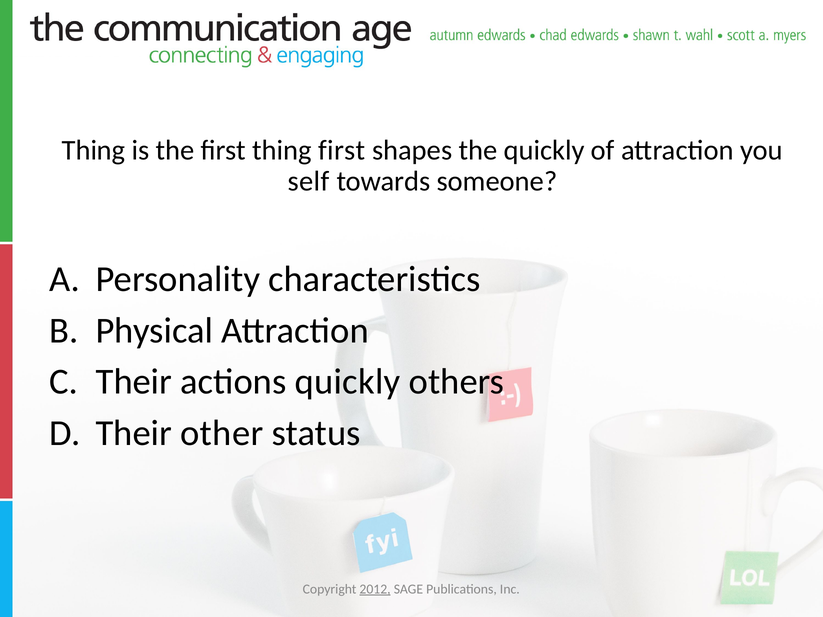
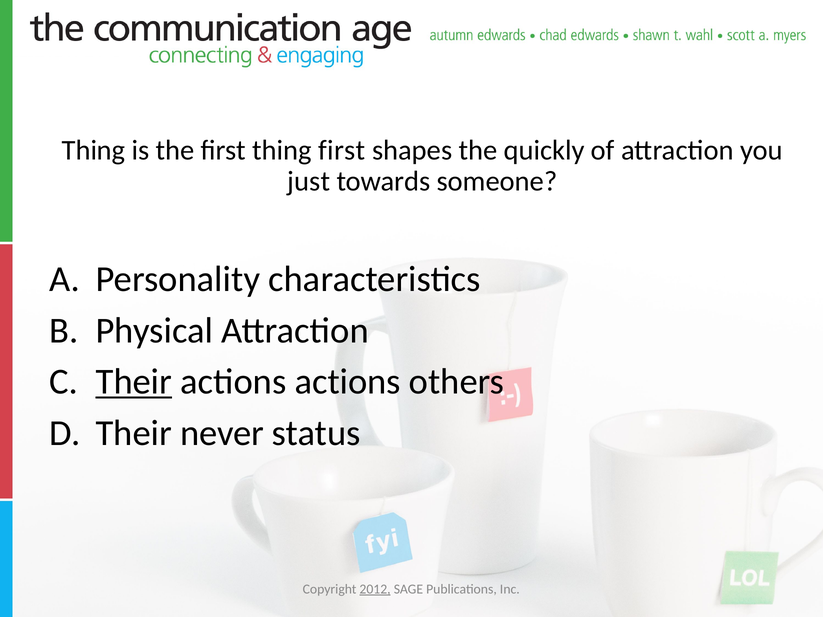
self: self -> just
Their at (134, 382) underline: none -> present
actions quickly: quickly -> actions
other: other -> never
